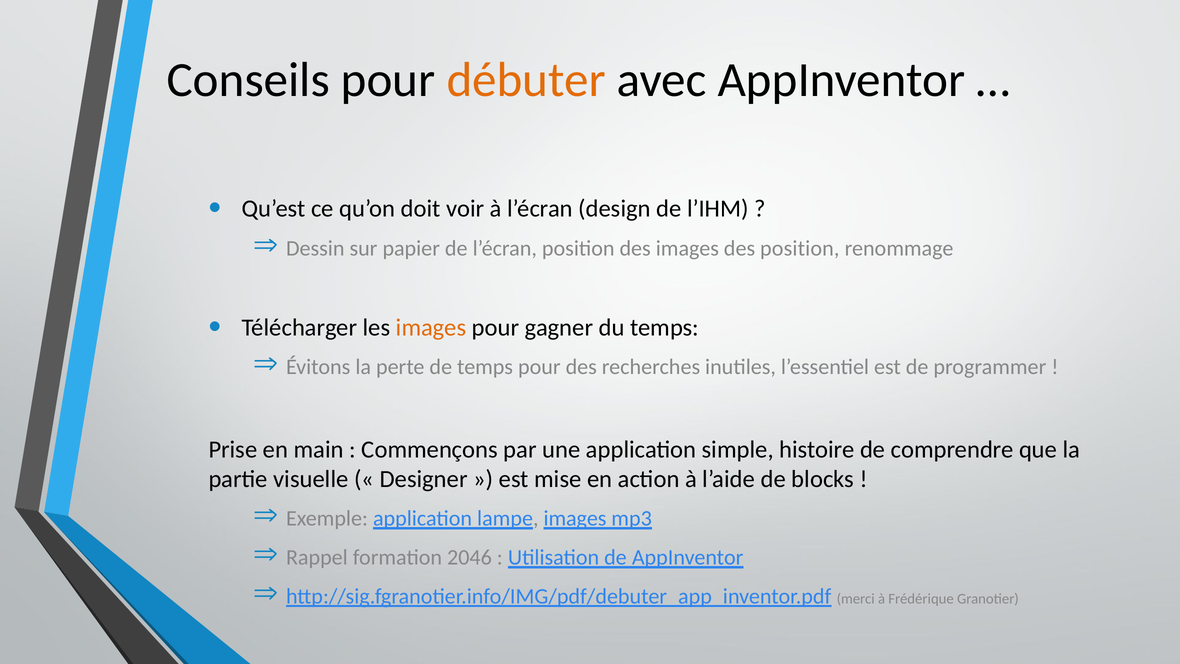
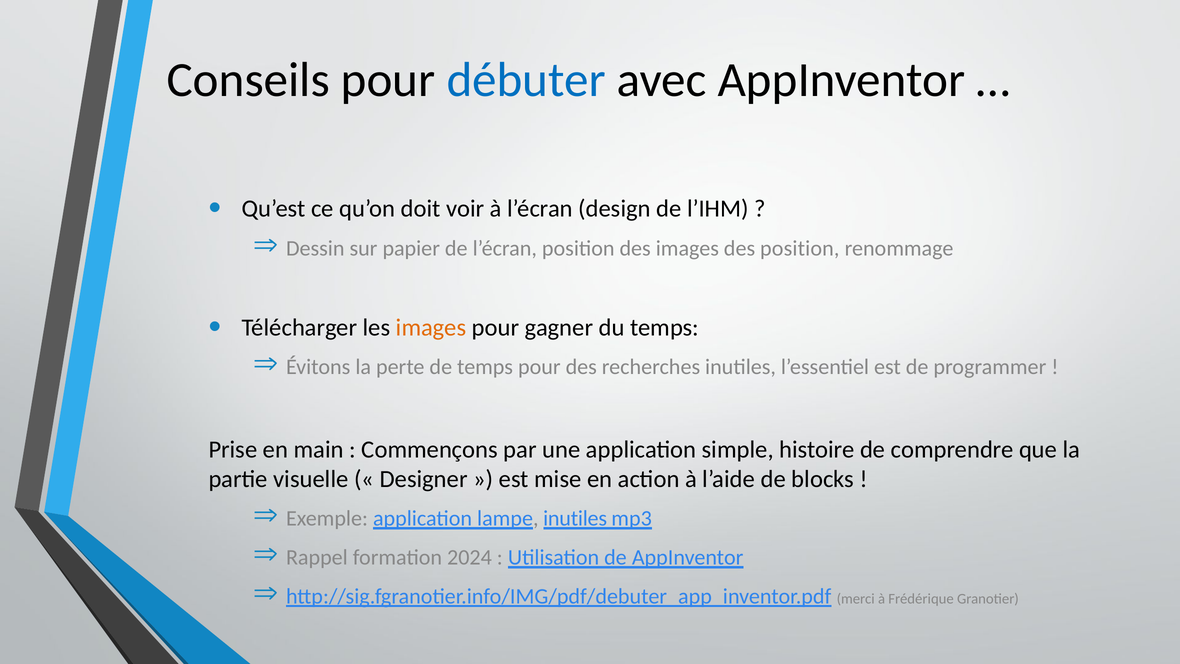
débuter colour: orange -> blue
lampe images: images -> inutiles
2046: 2046 -> 2024
